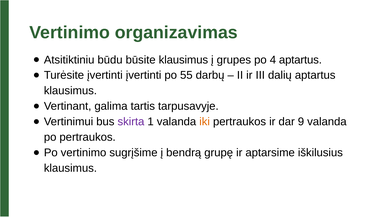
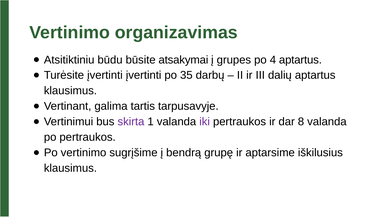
būsite klausimus: klausimus -> atsakymai
55: 55 -> 35
iki colour: orange -> purple
9: 9 -> 8
